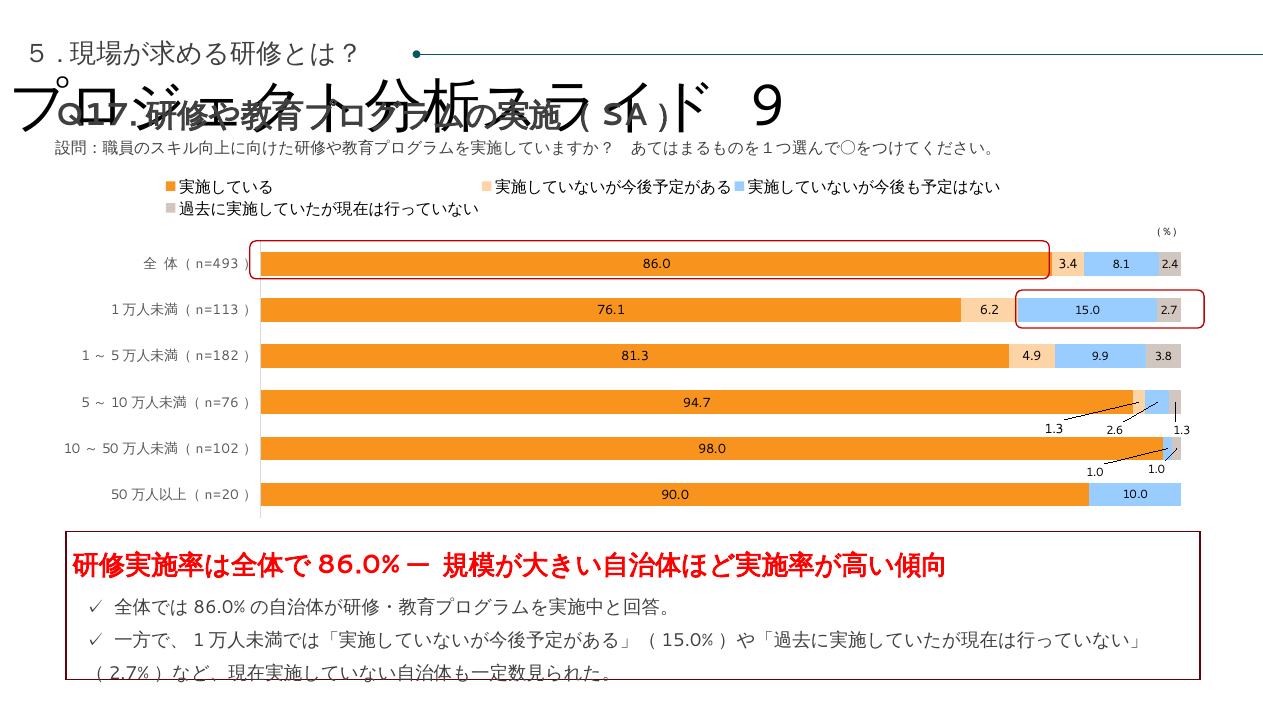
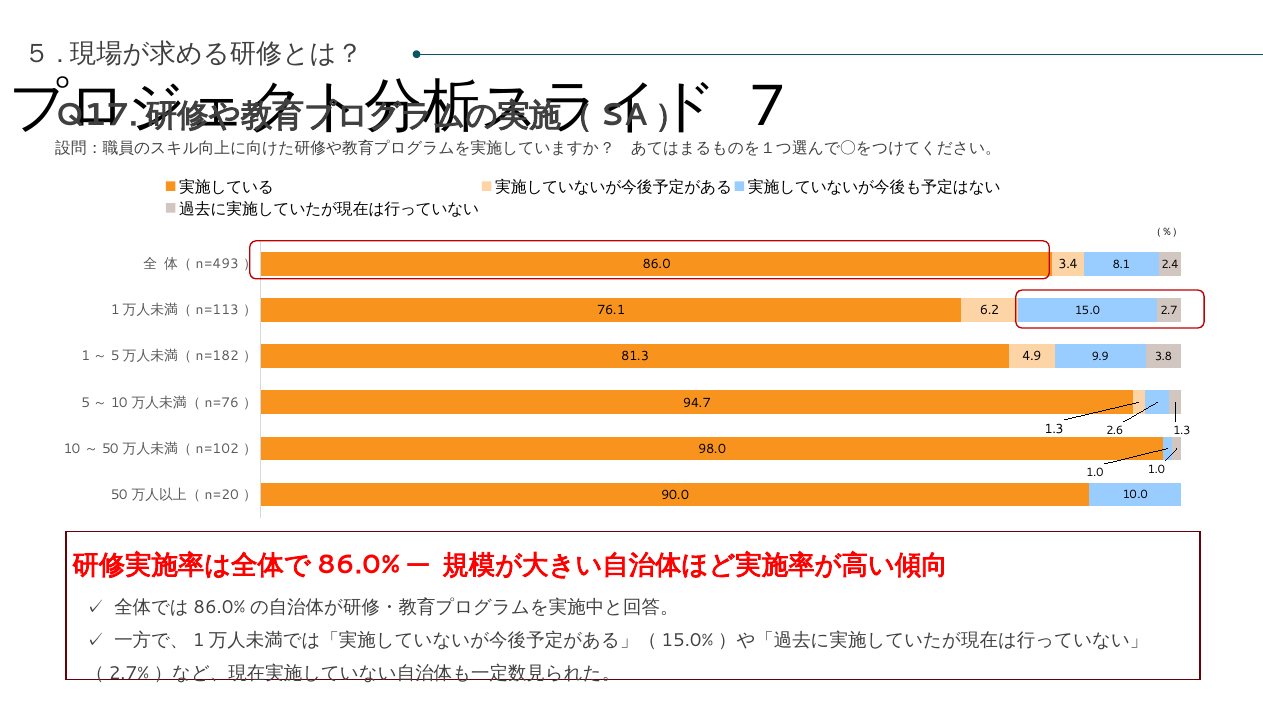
9: 9 -> 7
